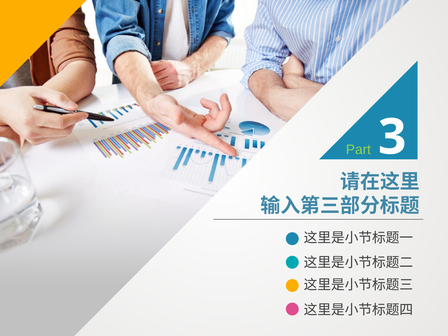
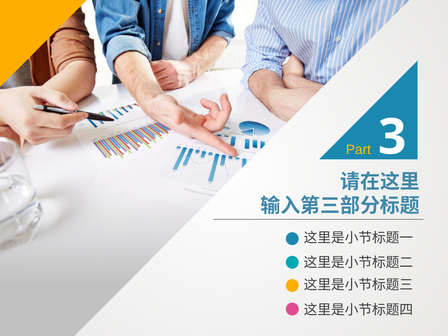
Part colour: light green -> yellow
